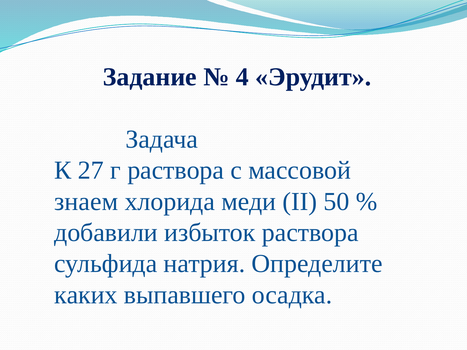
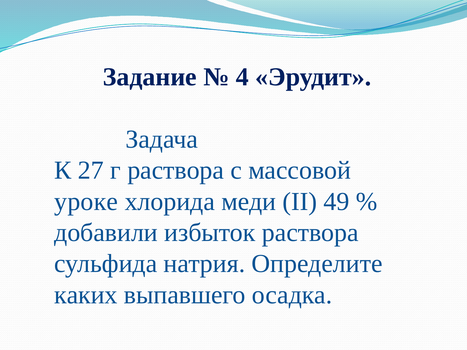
знаем: знаем -> уроке
50: 50 -> 49
